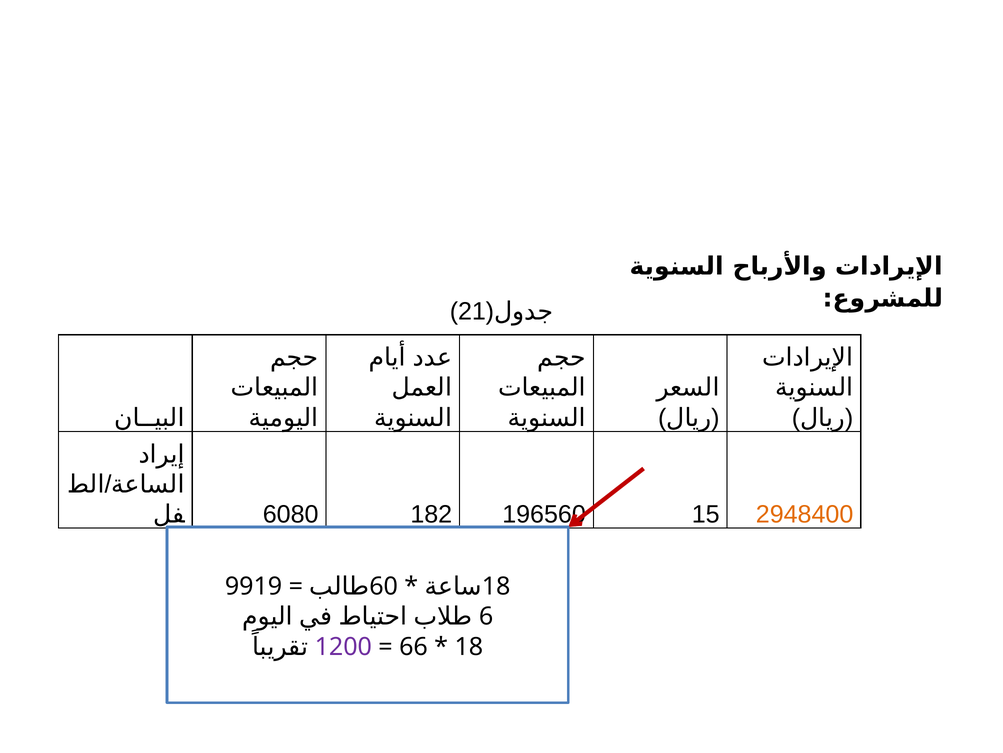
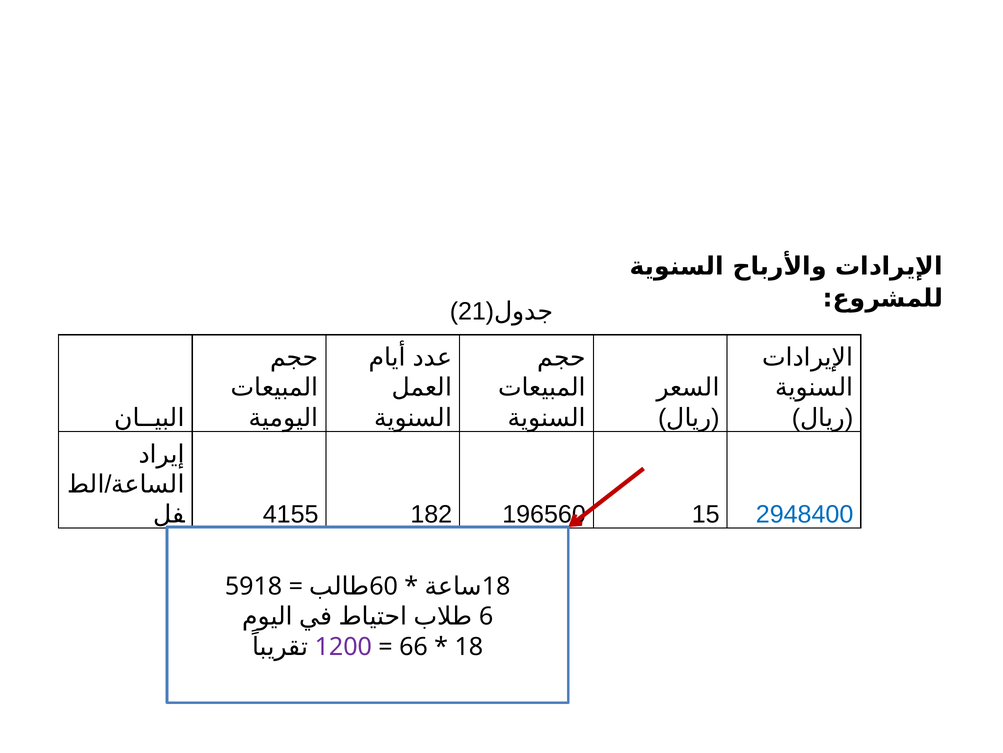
6080: 6080 -> 4155
2948400 colour: orange -> blue
9919: 9919 -> 5918
